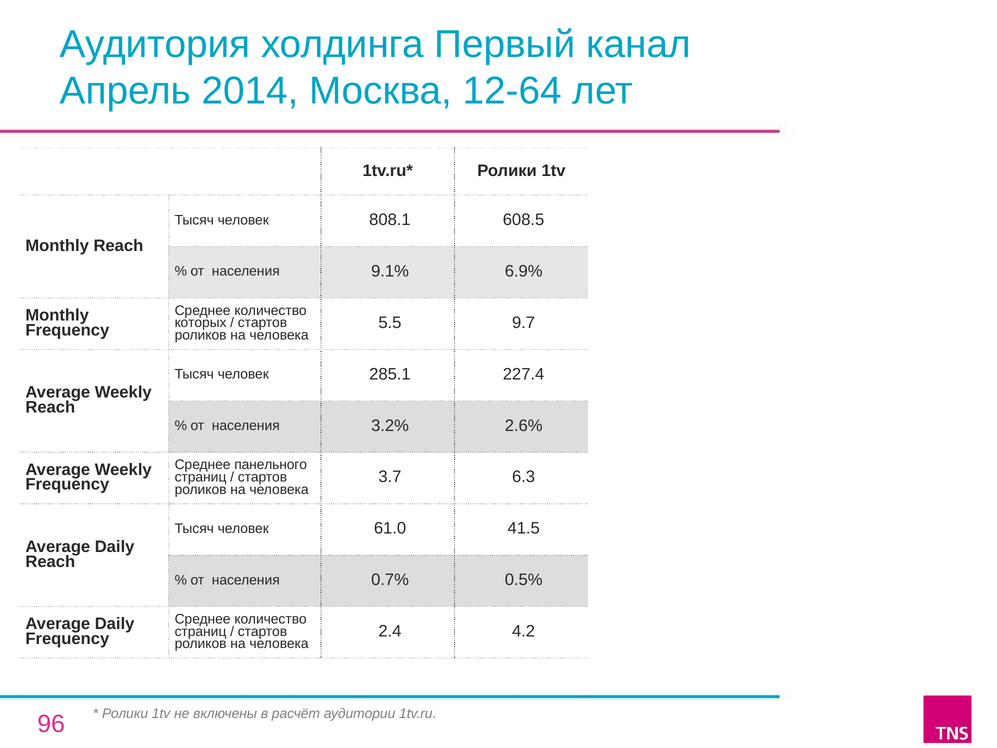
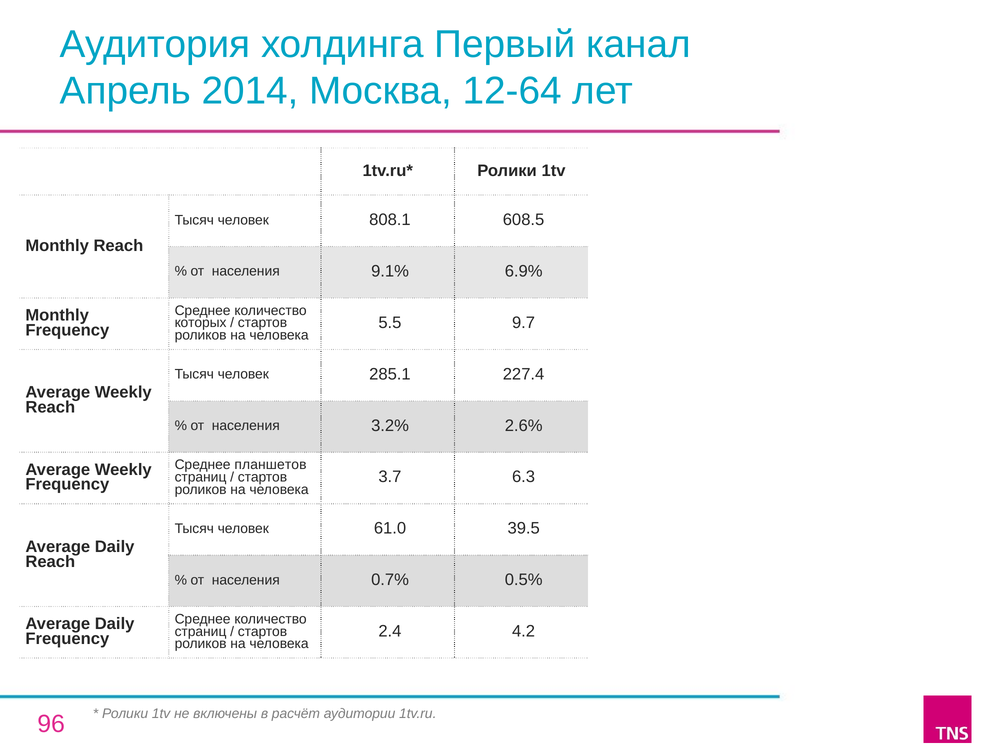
панельного: панельного -> планшетов
41.5: 41.5 -> 39.5
